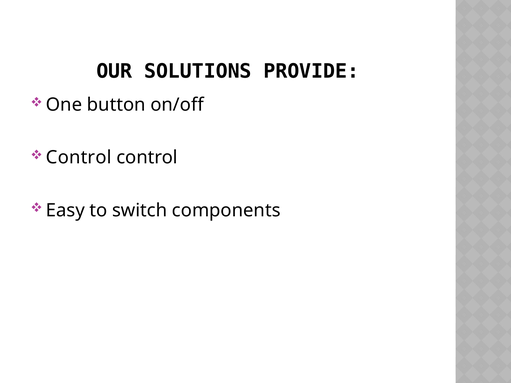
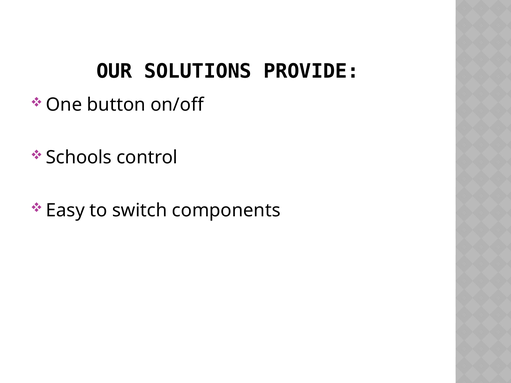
Control at (79, 158): Control -> Schools
